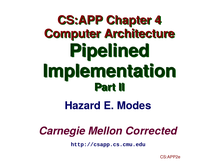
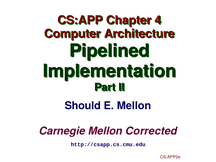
Hazard: Hazard -> Should
E Modes: Modes -> Mellon
